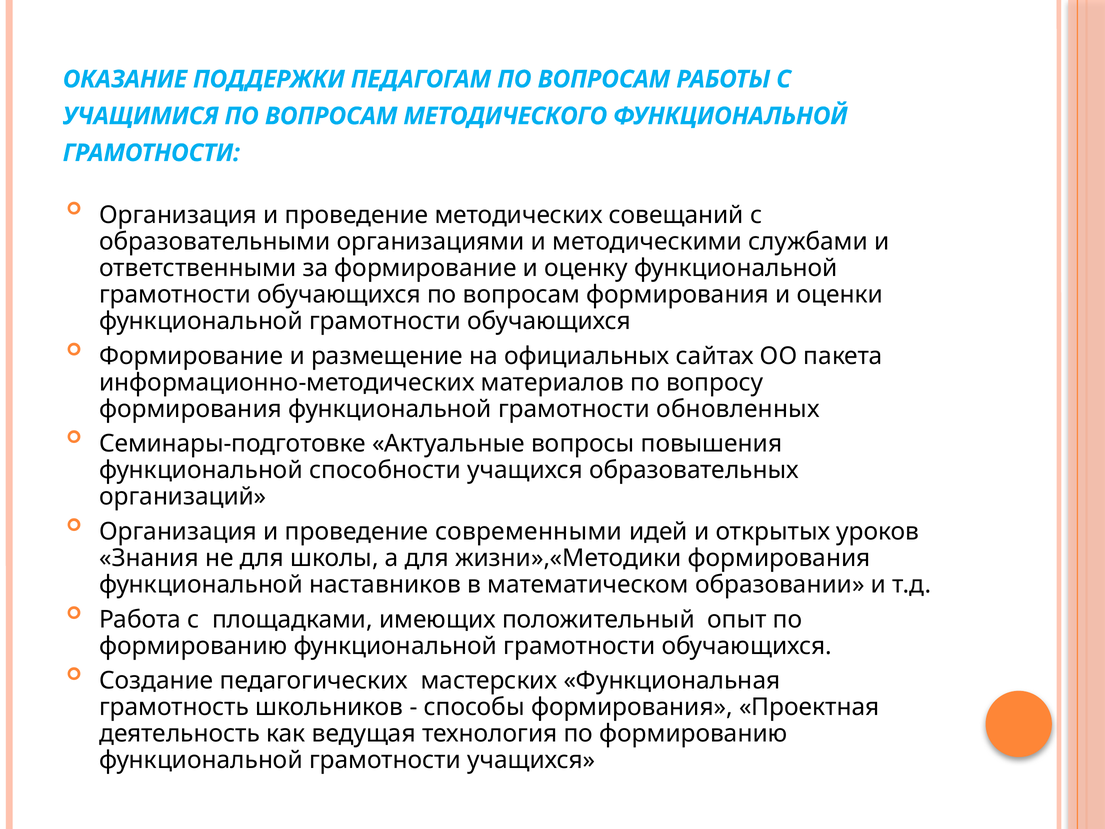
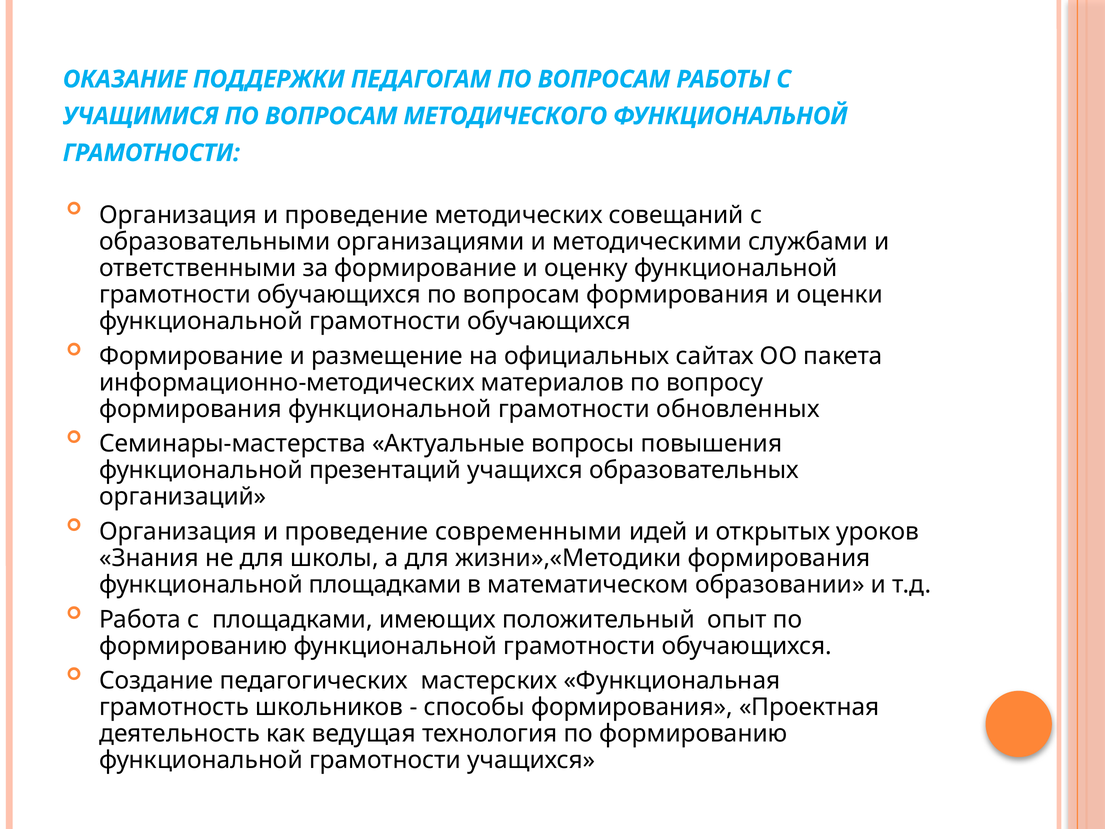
Семинары-подготовке: Семинары-подготовке -> Семинары-мастерства
способности: способности -> презентаций
функциональной наставников: наставников -> площадками
